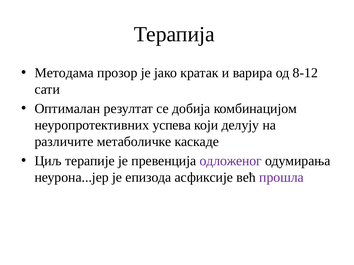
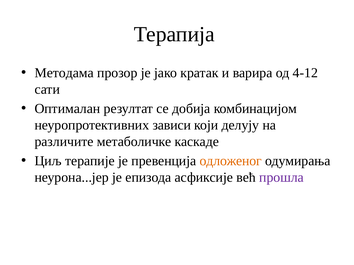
8-12: 8-12 -> 4-12
успева: успева -> зависи
одложеног colour: purple -> orange
